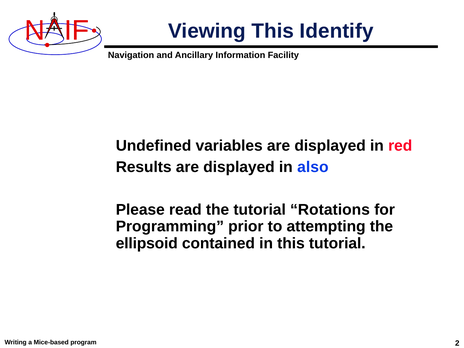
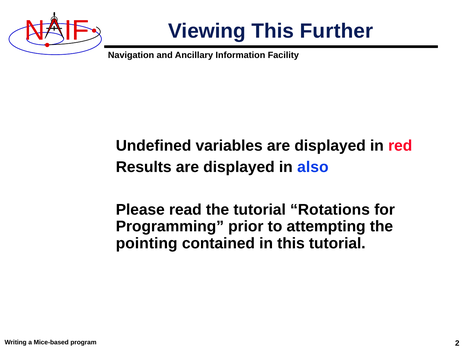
Identify: Identify -> Further
ellipsoid: ellipsoid -> pointing
